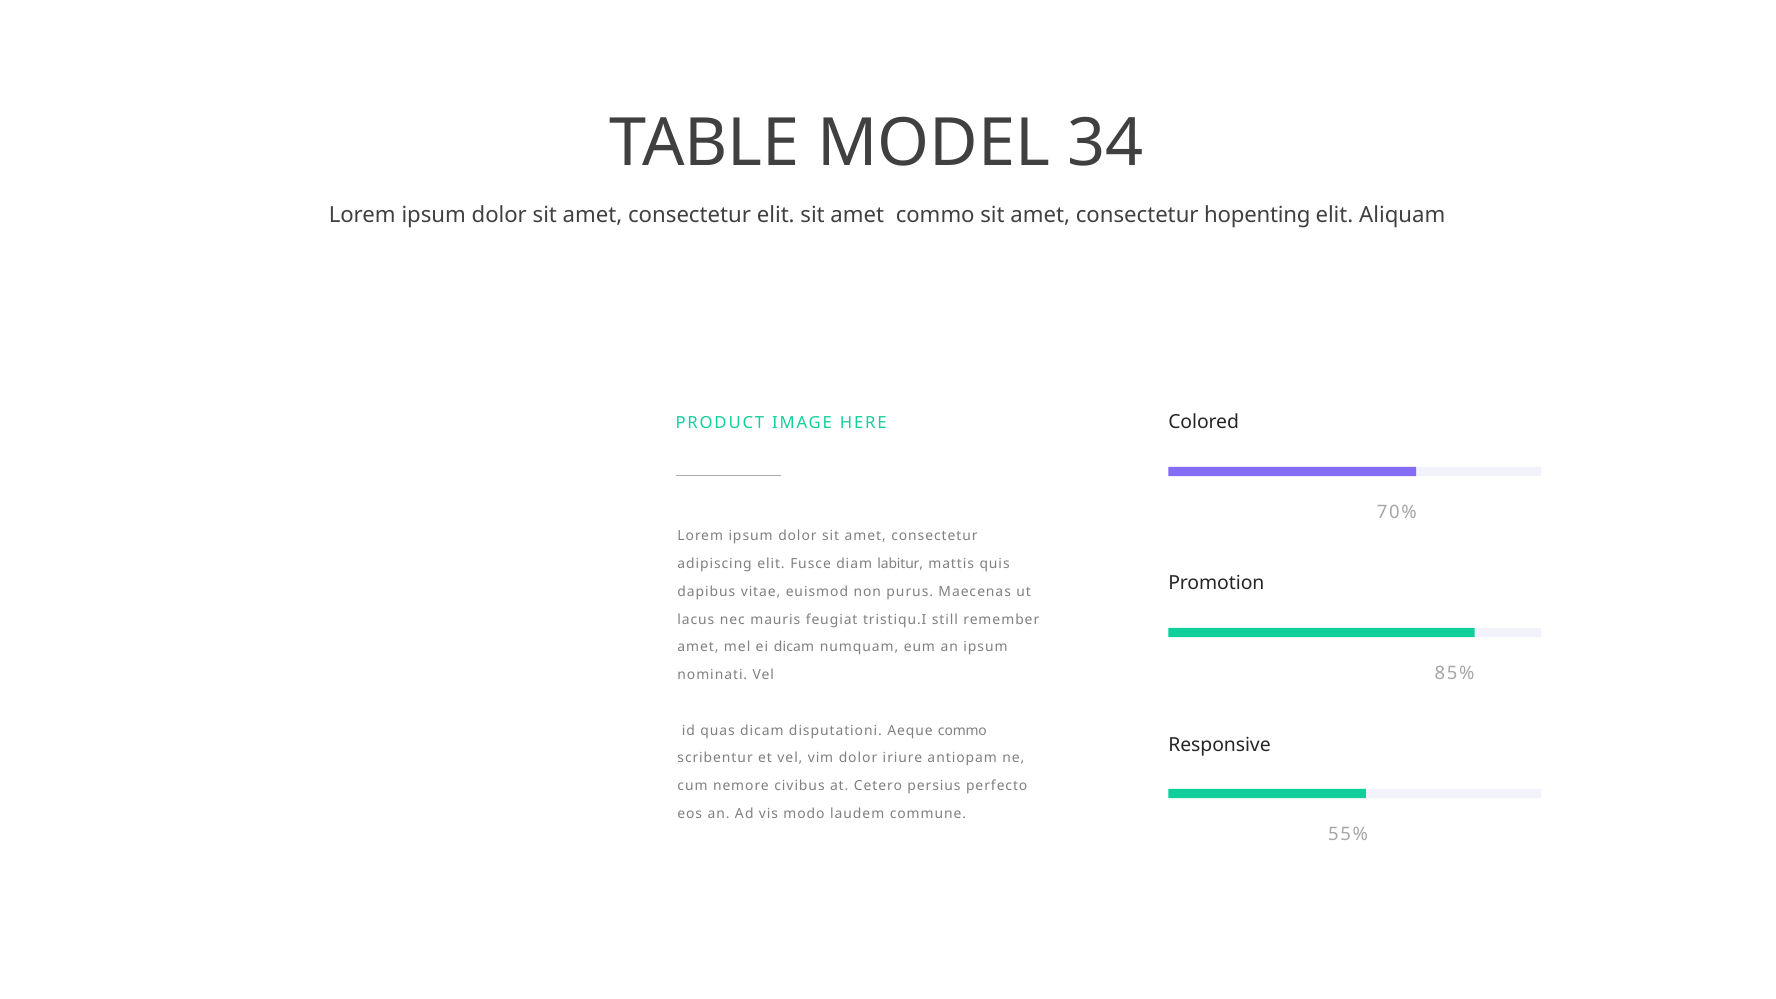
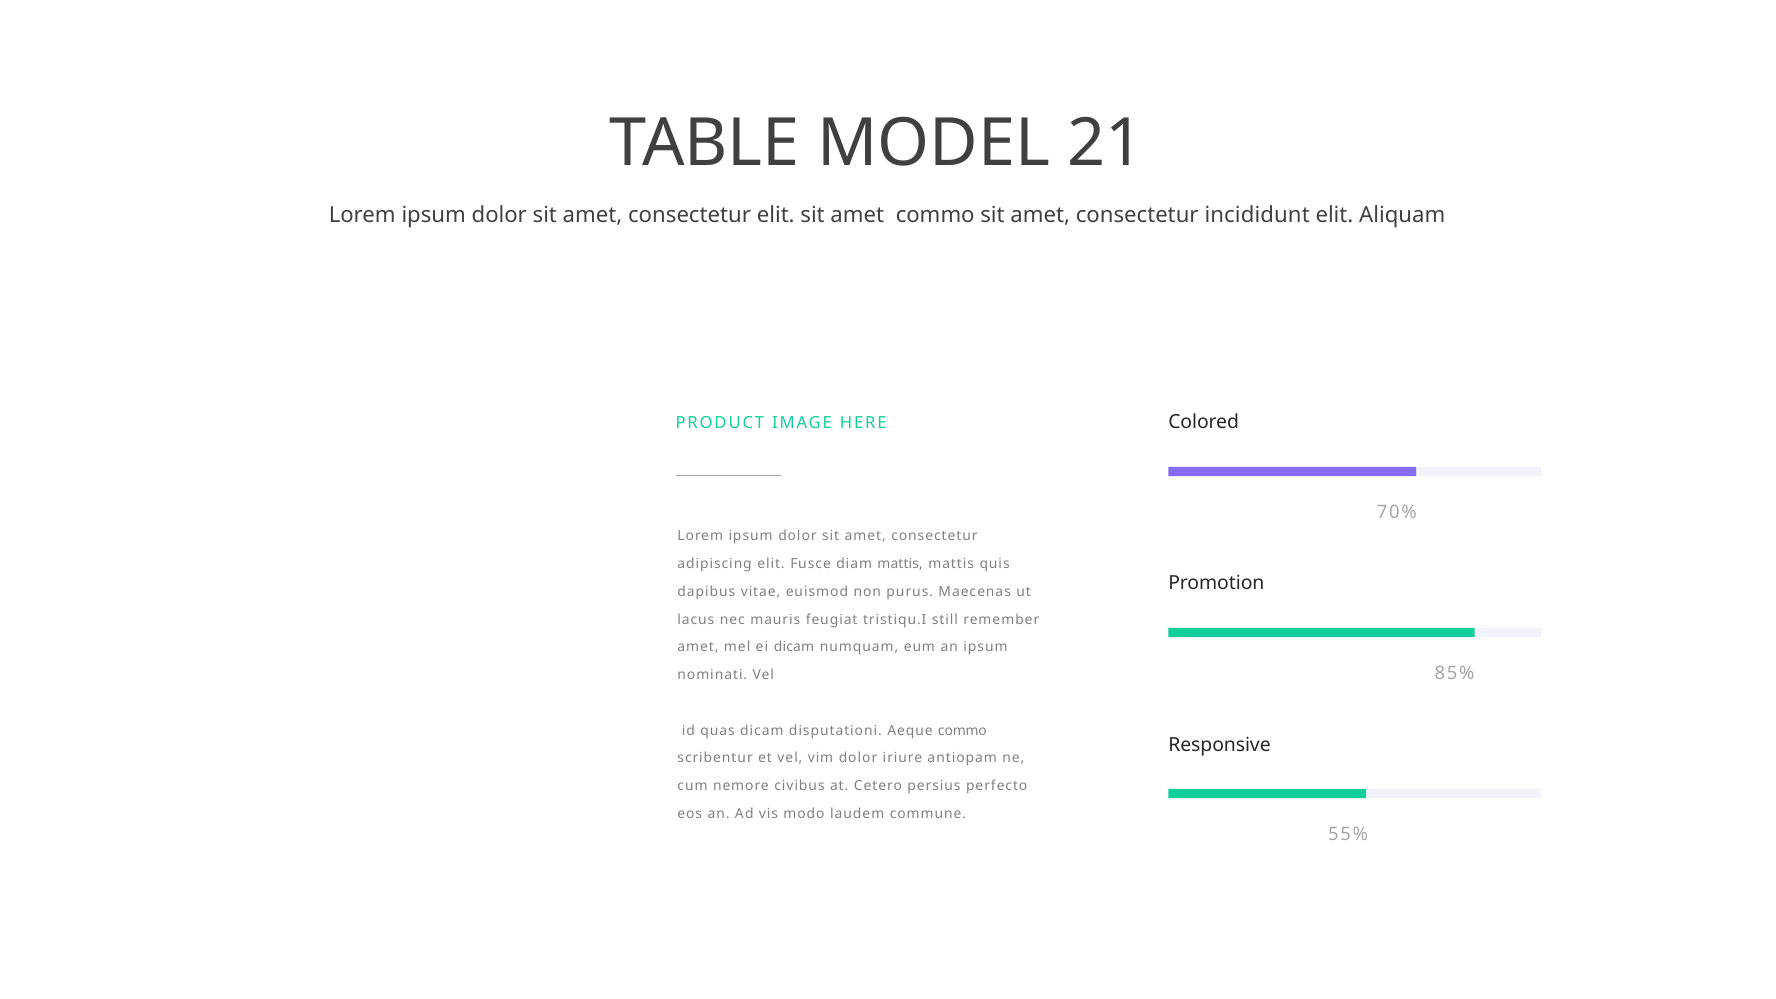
34: 34 -> 21
hopenting: hopenting -> incididunt
diam labitur: labitur -> mattis
